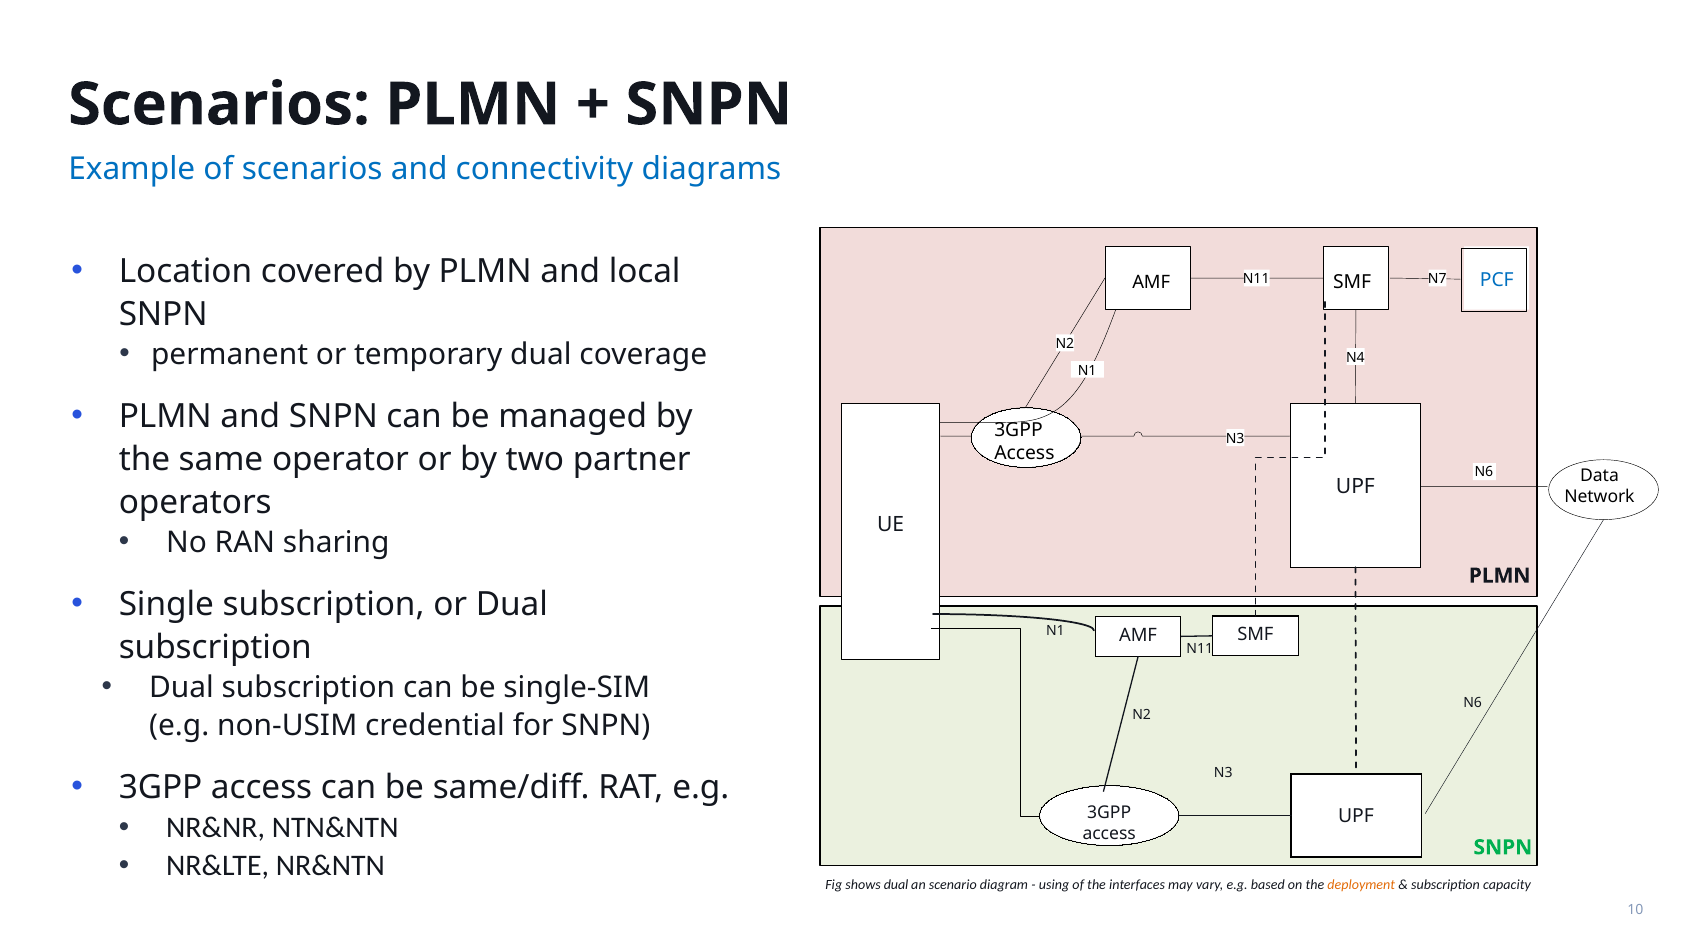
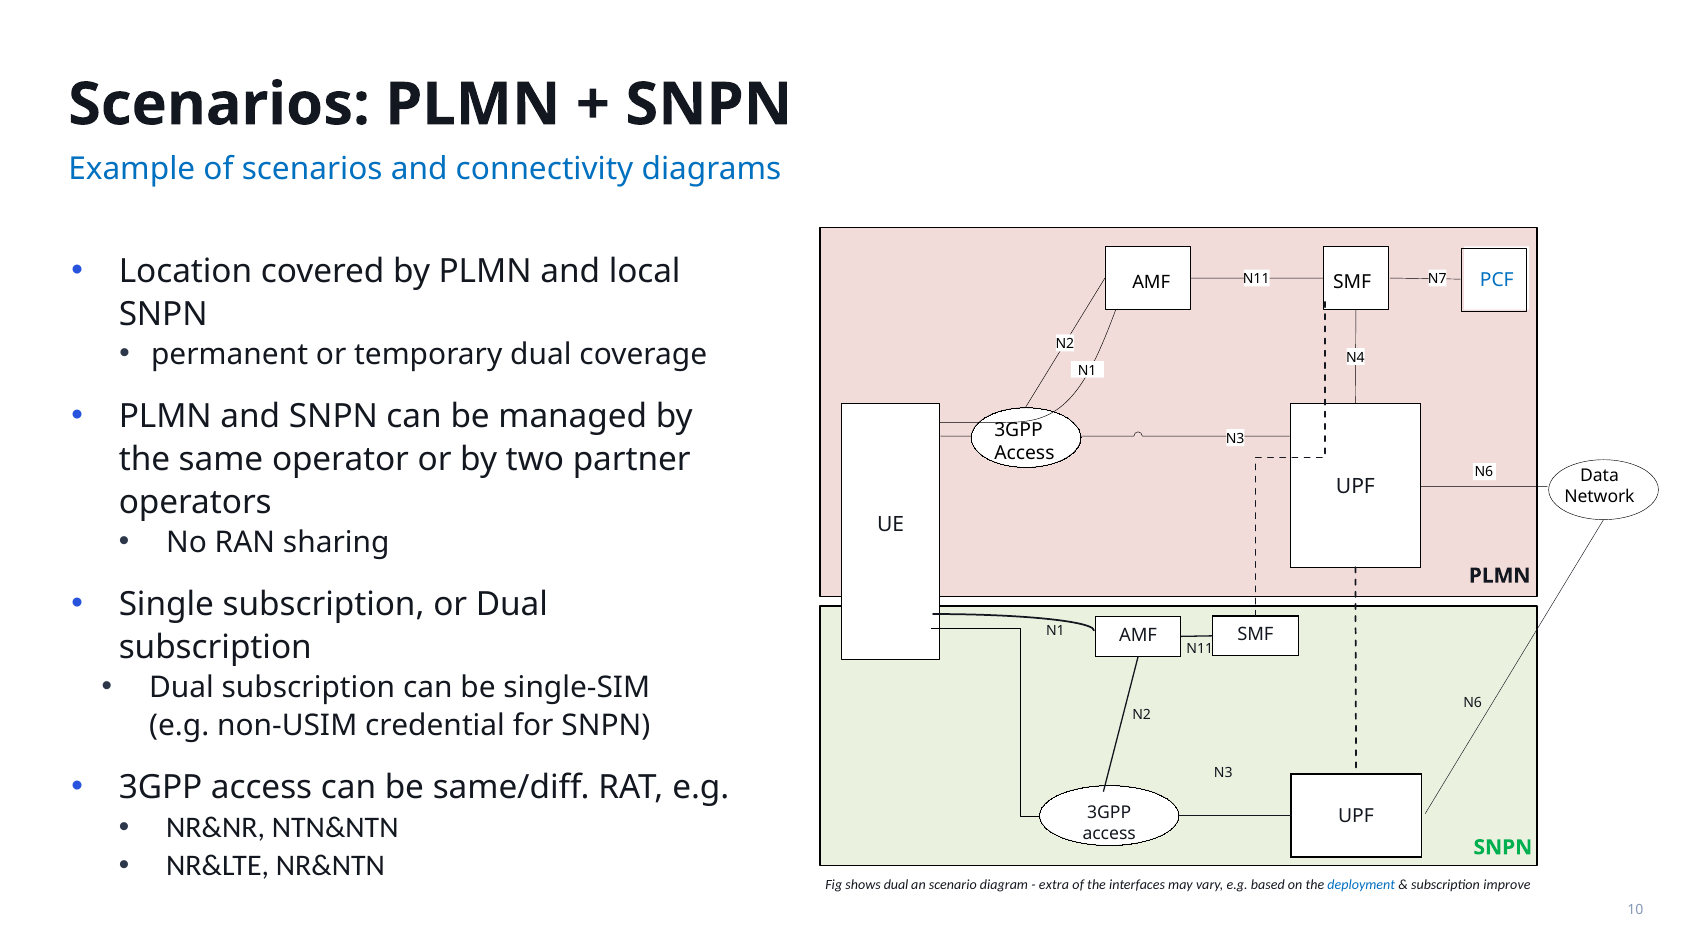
using: using -> extra
deployment colour: orange -> blue
capacity: capacity -> improve
